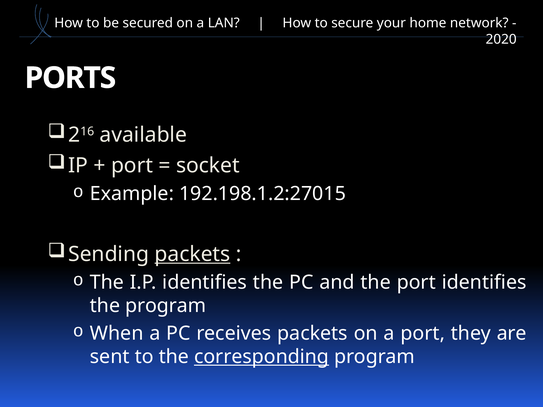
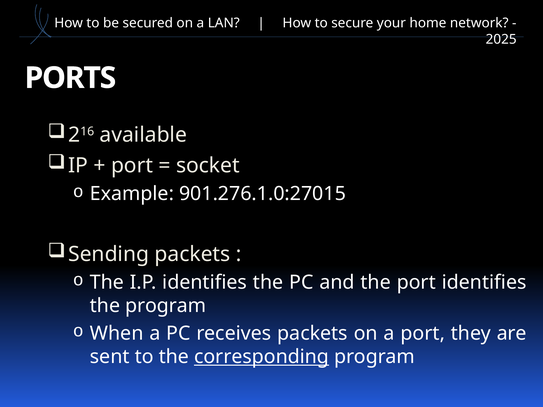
2020: 2020 -> 2025
192.198.1.2:27015: 192.198.1.2:27015 -> 901.276.1.0:27015
packets at (192, 254) underline: present -> none
